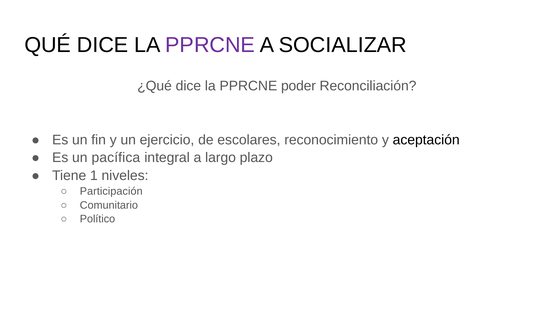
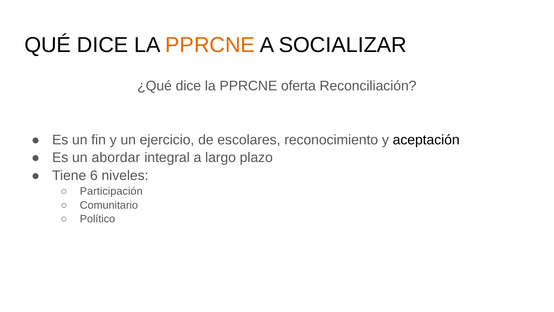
PPRCNE at (210, 45) colour: purple -> orange
poder: poder -> oferta
pacífica: pacífica -> abordar
1: 1 -> 6
